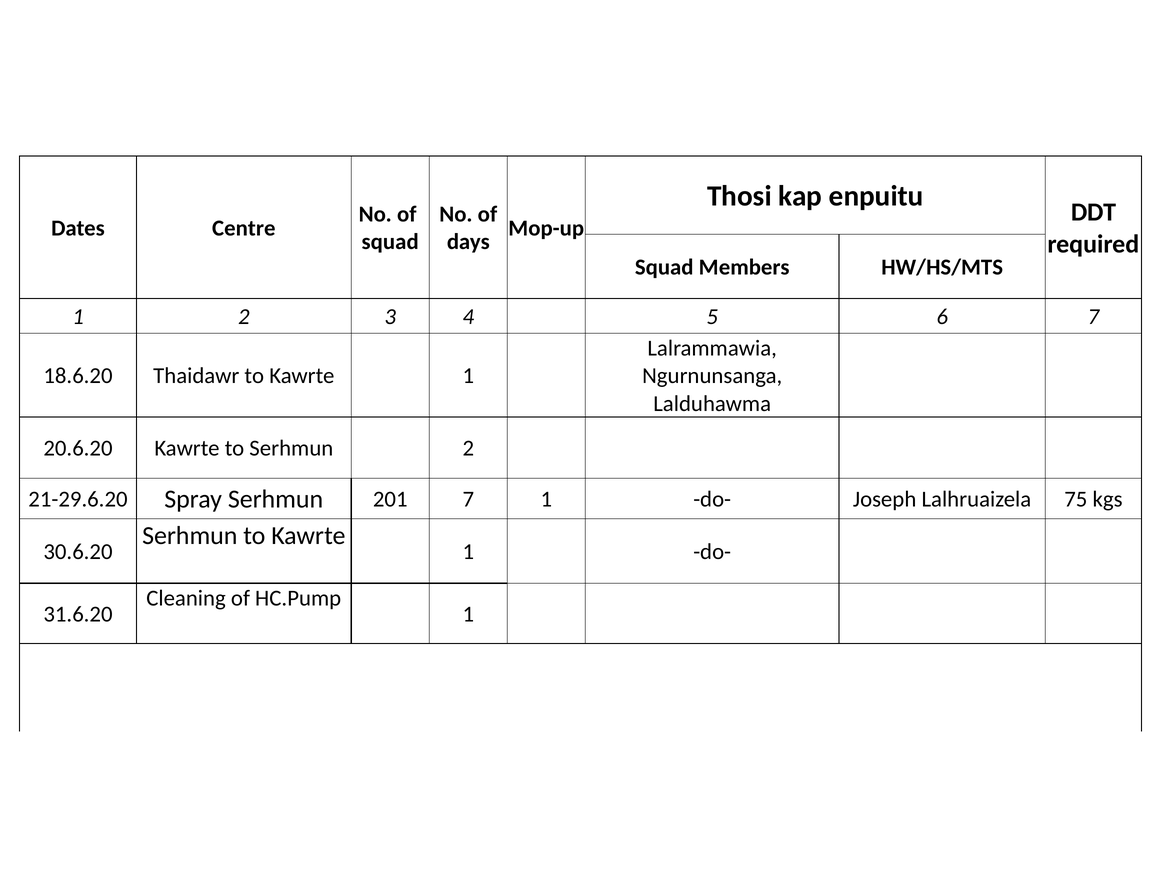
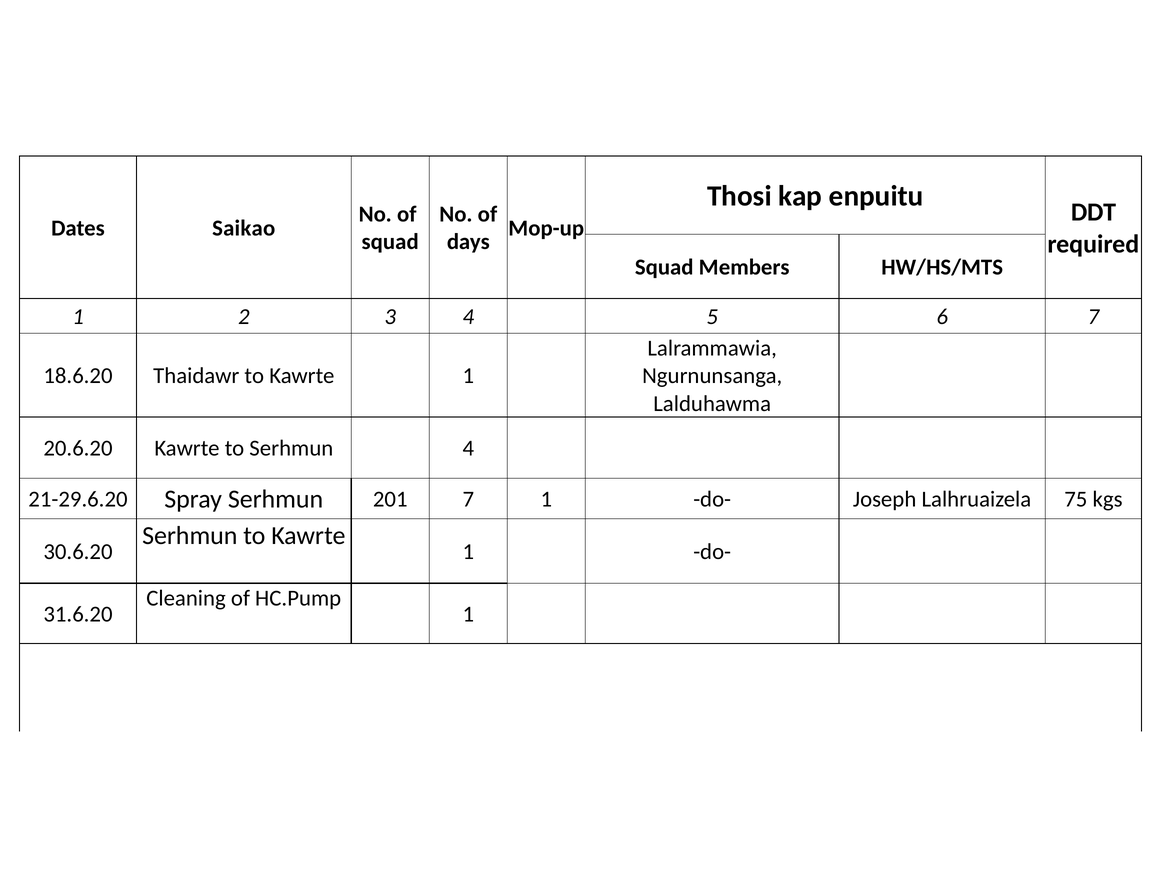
Centre: Centre -> Saikao
Serhmun 2: 2 -> 4
